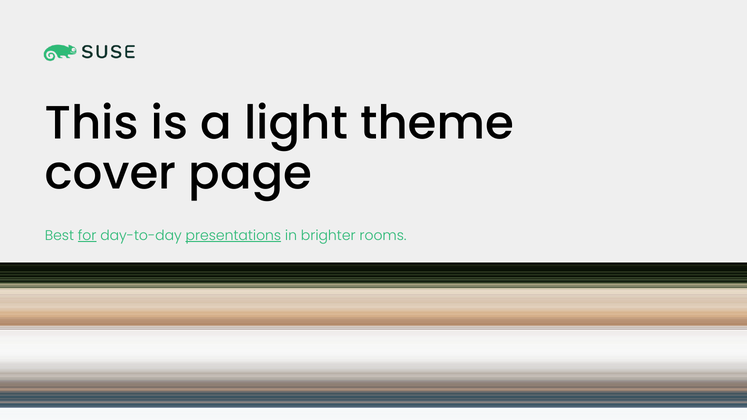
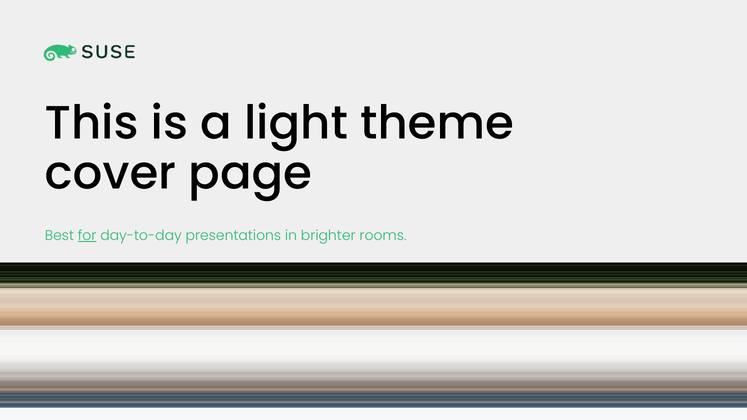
presentations underline: present -> none
